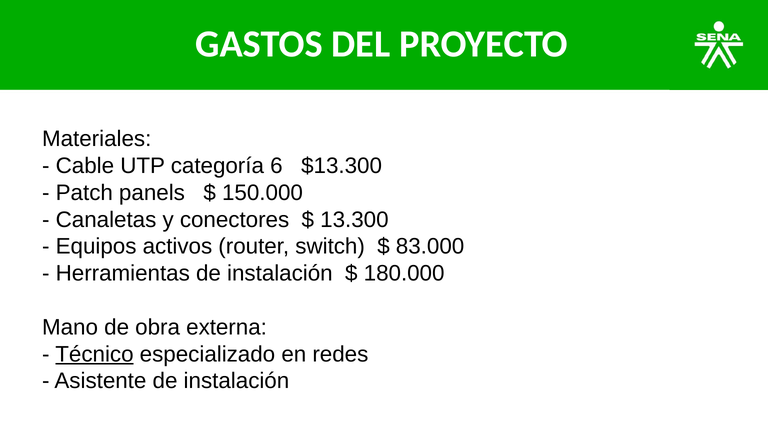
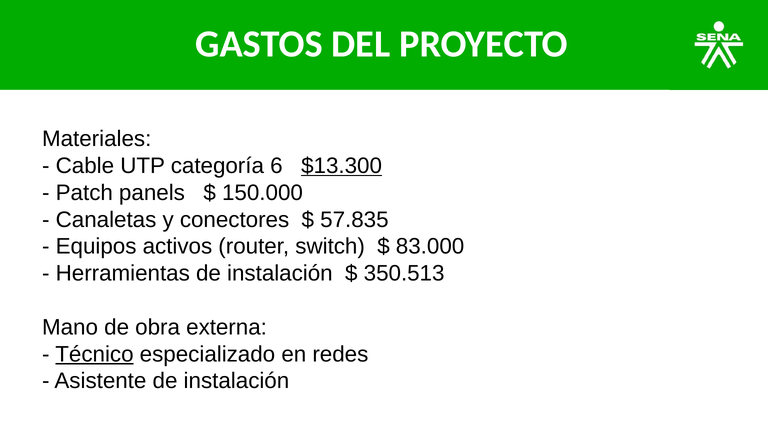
$13.300 underline: none -> present
13.300: 13.300 -> 57.835
180.000: 180.000 -> 350.513
